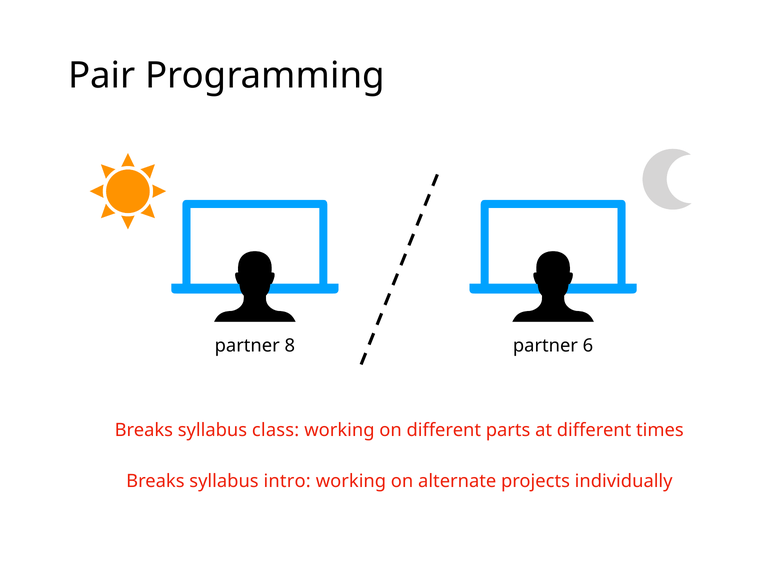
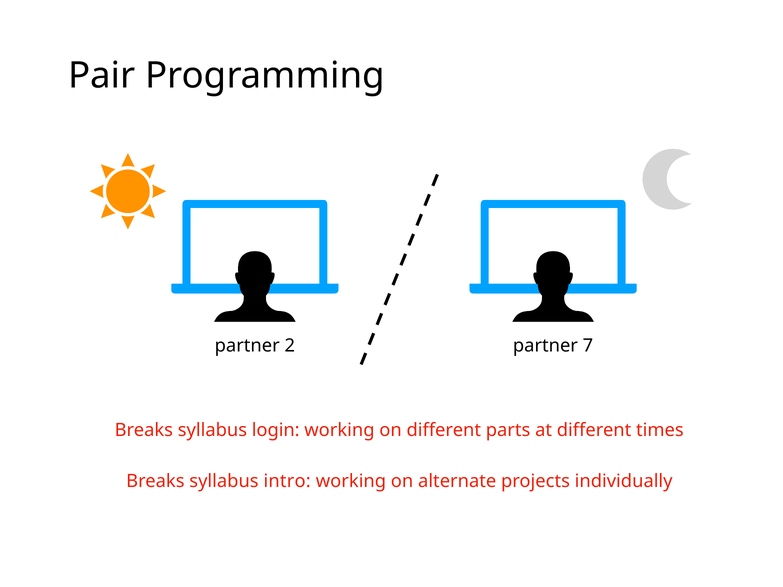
8: 8 -> 2
6: 6 -> 7
class: class -> login
